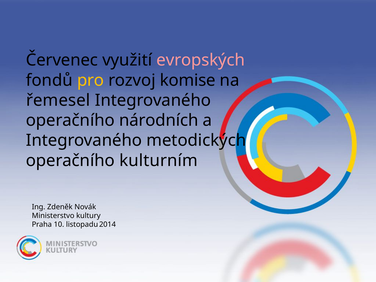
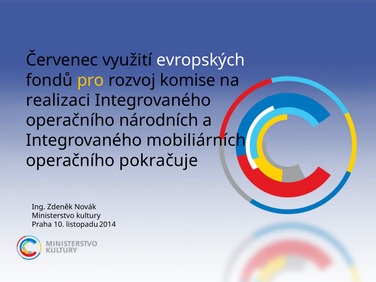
evropských colour: pink -> white
řemesel: řemesel -> realizaci
metodických: metodických -> mobiliárních
kulturním: kulturním -> pokračuje
